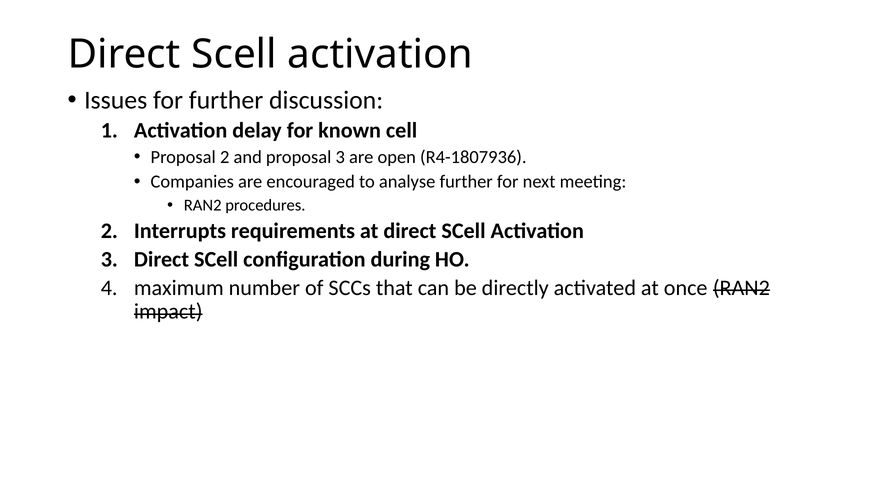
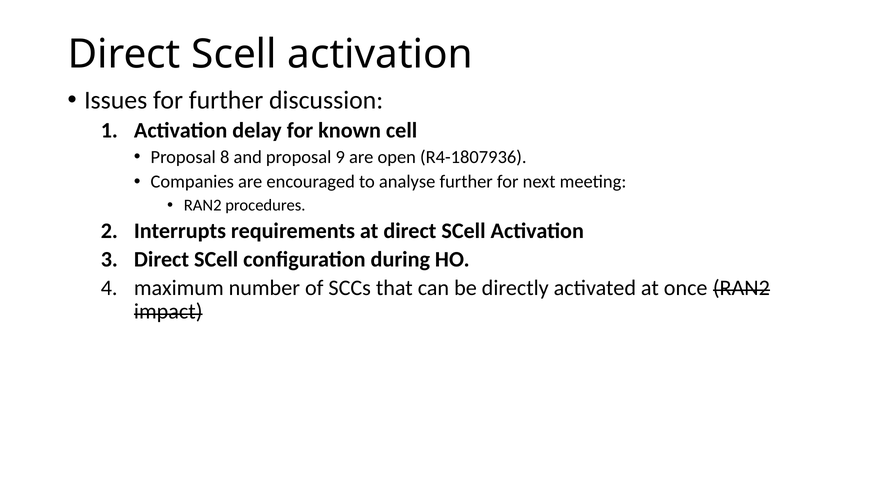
Proposal 2: 2 -> 8
proposal 3: 3 -> 9
